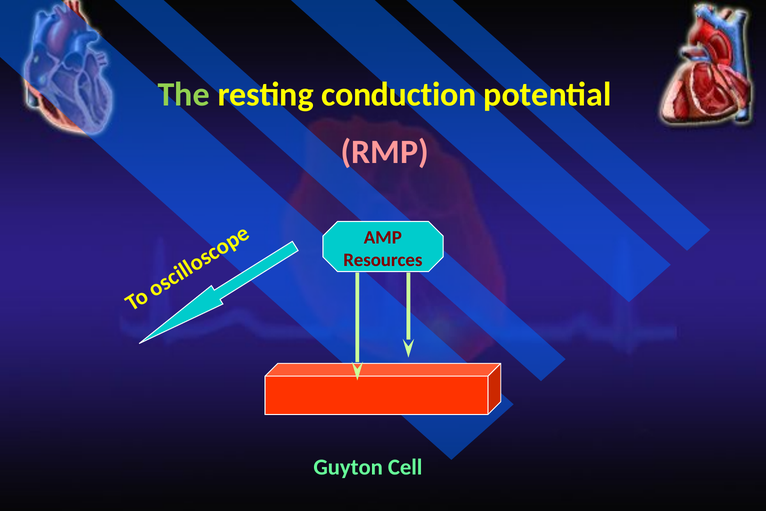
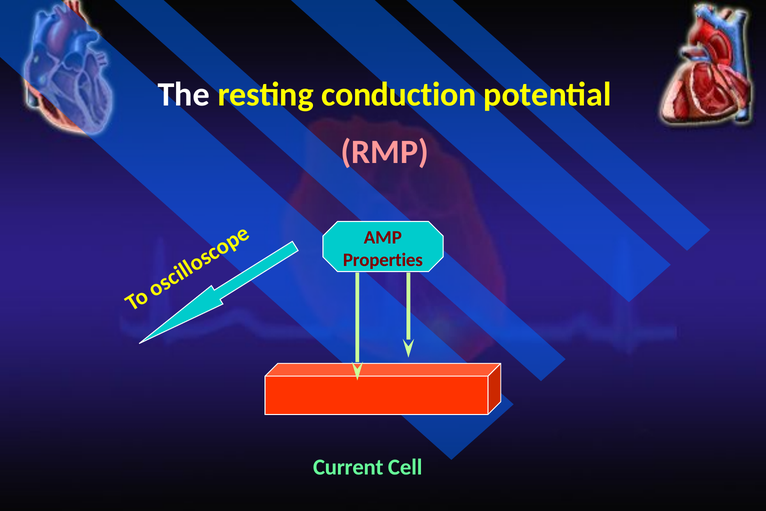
The colour: light green -> white
Resources: Resources -> Properties
Guyton: Guyton -> Current
